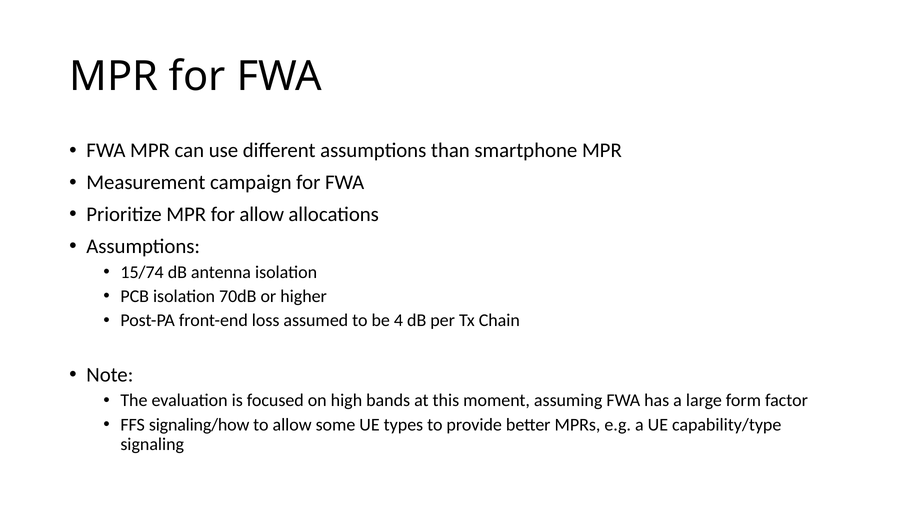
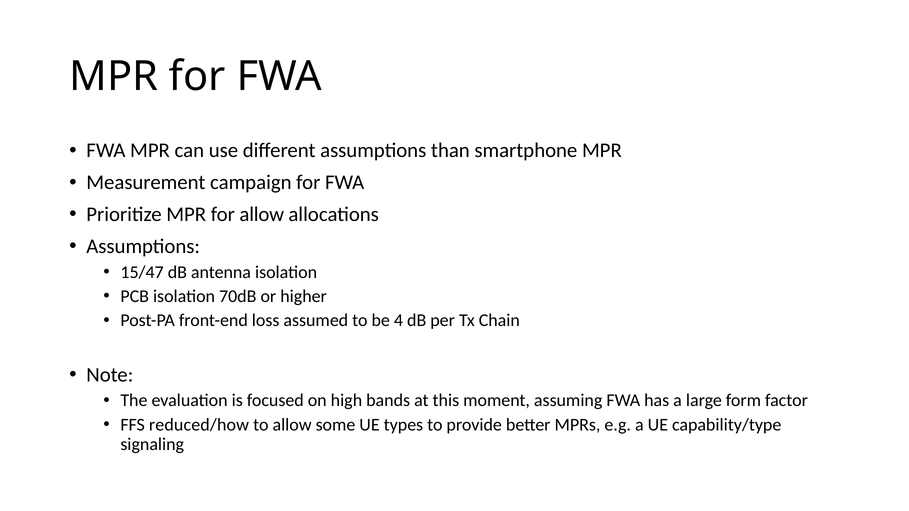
15/74: 15/74 -> 15/47
signaling/how: signaling/how -> reduced/how
